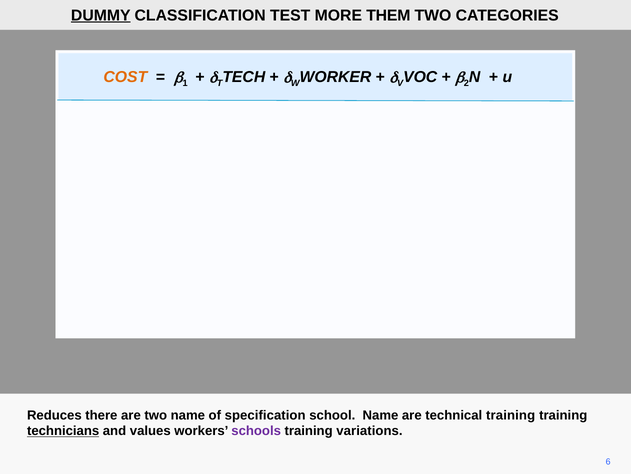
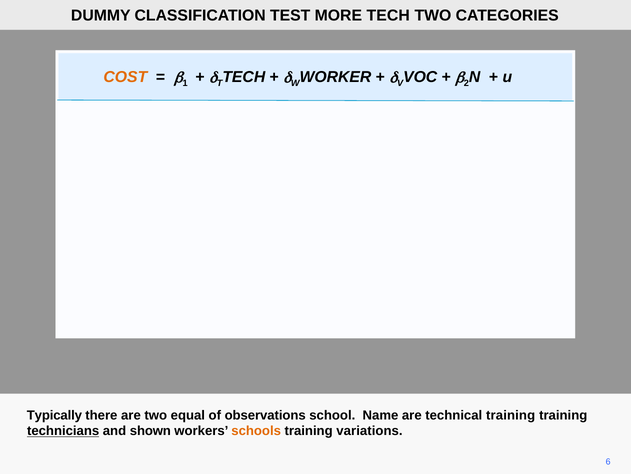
DUMMY underline: present -> none
MORE THEM: THEM -> TECH
Reduces: Reduces -> Typically
two name: name -> equal
specification: specification -> observations
values: values -> shown
schools colour: purple -> orange
